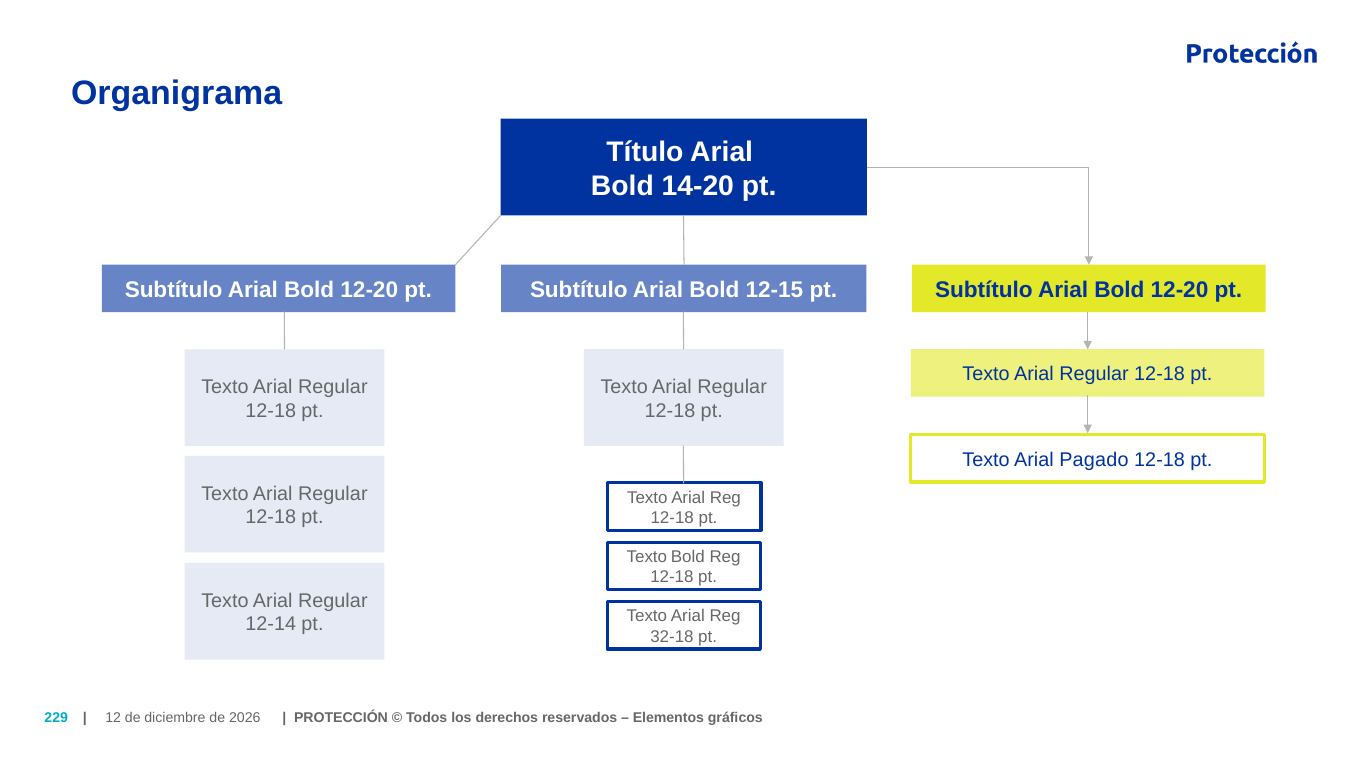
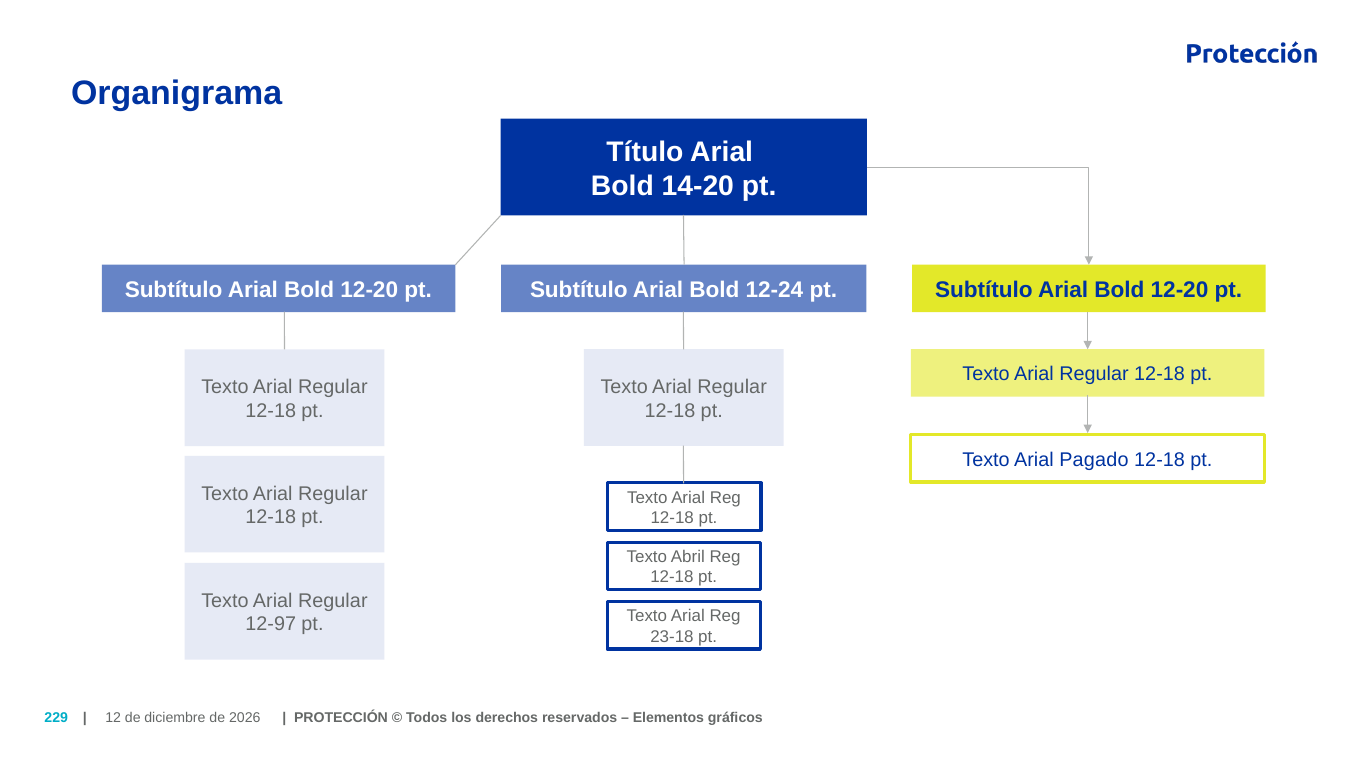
12-15: 12-15 -> 12-24
Texto Bold: Bold -> Abril
12-14: 12-14 -> 12-97
32-18: 32-18 -> 23-18
